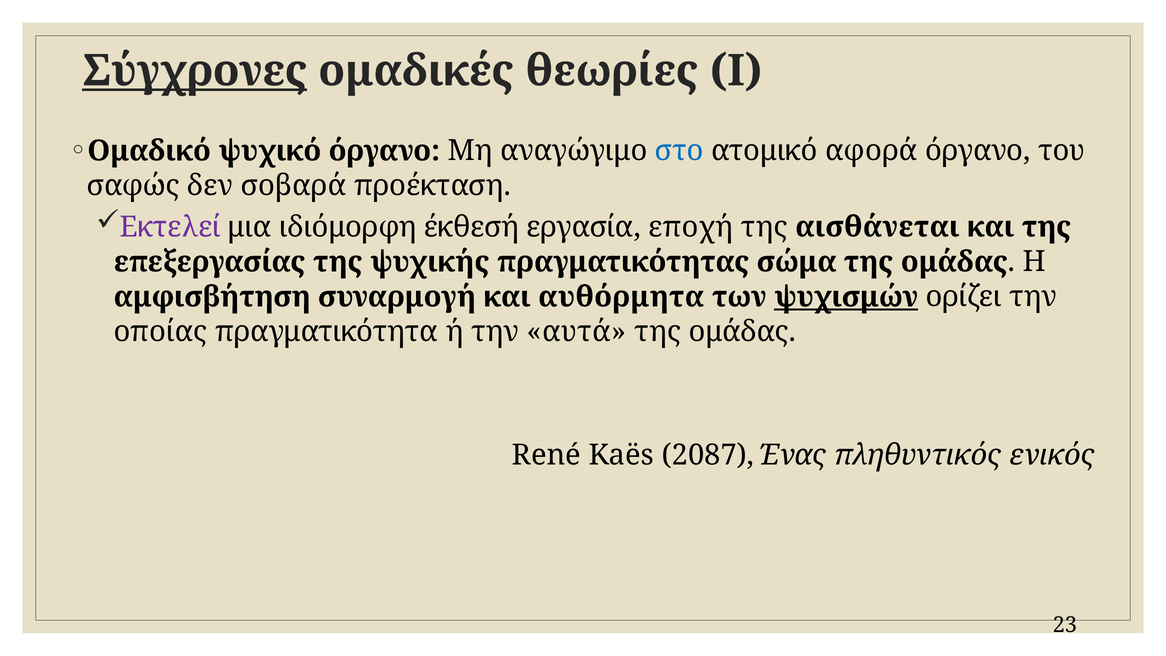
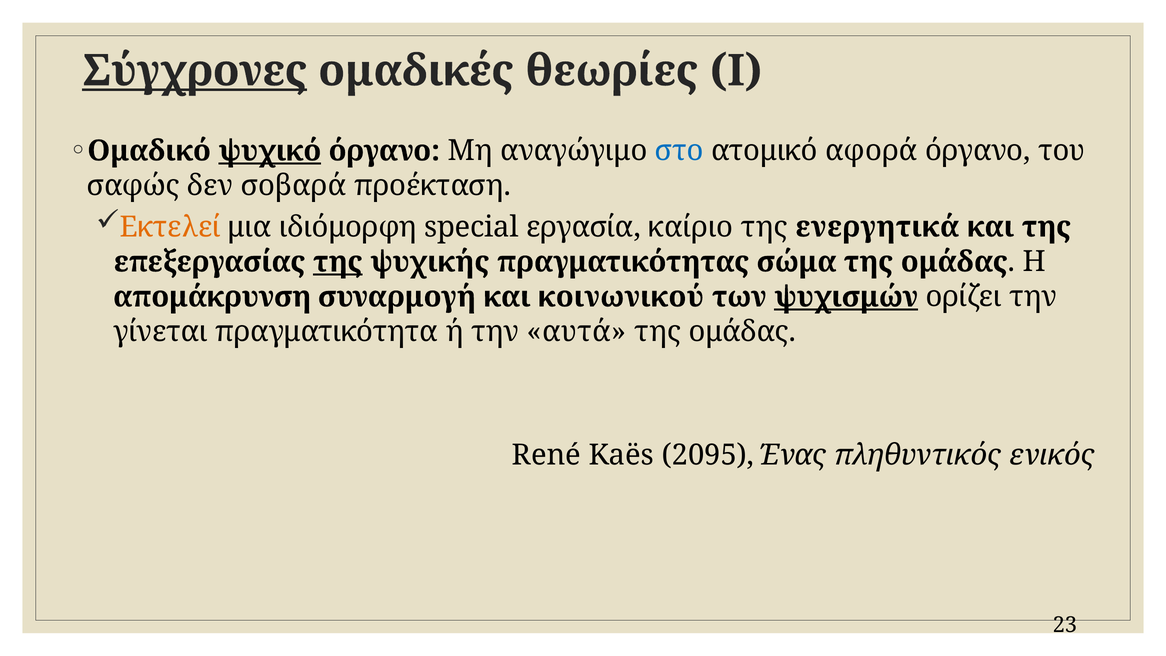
ψυχικό underline: none -> present
Εκτελεί colour: purple -> orange
έκθεσή: έκθεσή -> special
εποχή: εποχή -> καίριο
αισθάνεται: αισθάνεται -> ενεργητικά
της at (338, 262) underline: none -> present
αμφισβήτηση: αμφισβήτηση -> απομάκρυνση
αυθόρμητα: αυθόρμητα -> κοινωνικού
οποίας: οποίας -> γίνεται
2087: 2087 -> 2095
